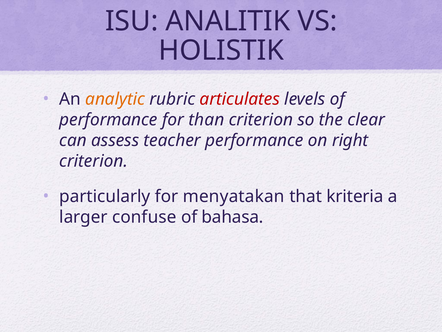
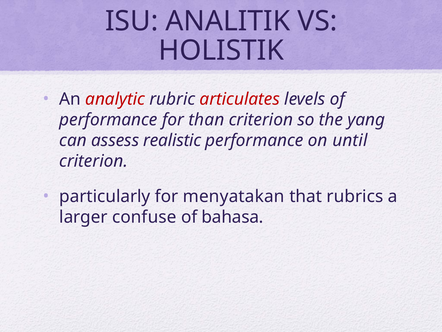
analytic colour: orange -> red
clear: clear -> yang
teacher: teacher -> realistic
right: right -> until
kriteria: kriteria -> rubrics
